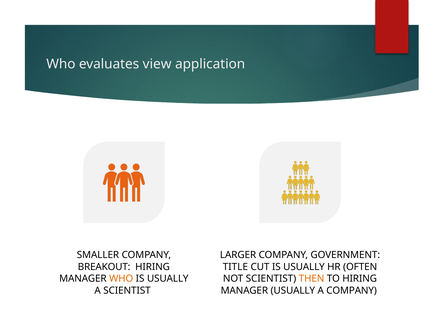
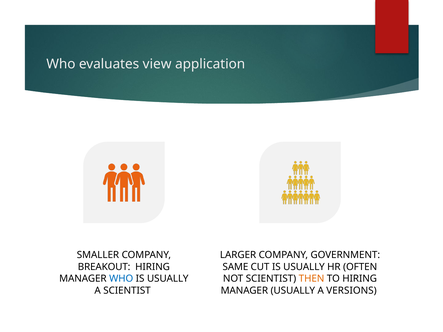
TITLE: TITLE -> SAME
WHO at (121, 279) colour: orange -> blue
A COMPANY: COMPANY -> VERSIONS
